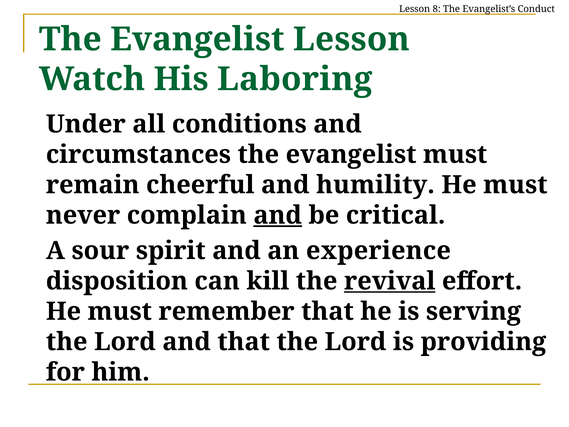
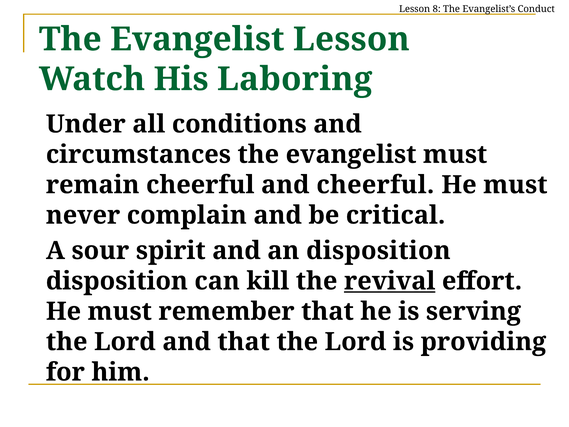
and humility: humility -> cheerful
and at (278, 215) underline: present -> none
an experience: experience -> disposition
